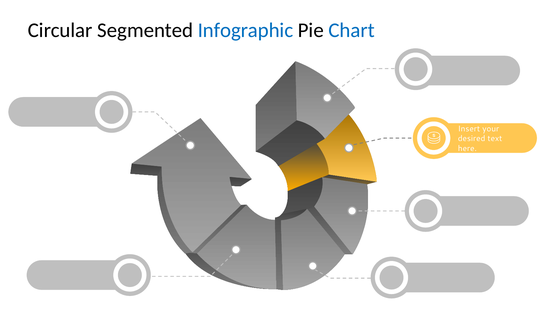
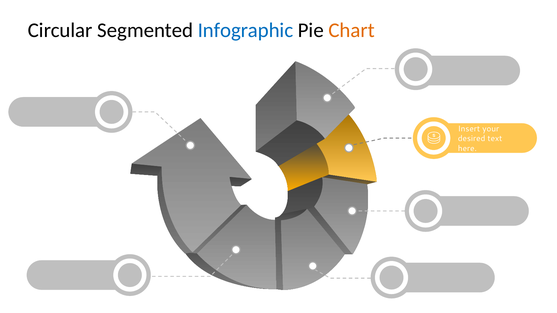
Chart colour: blue -> orange
